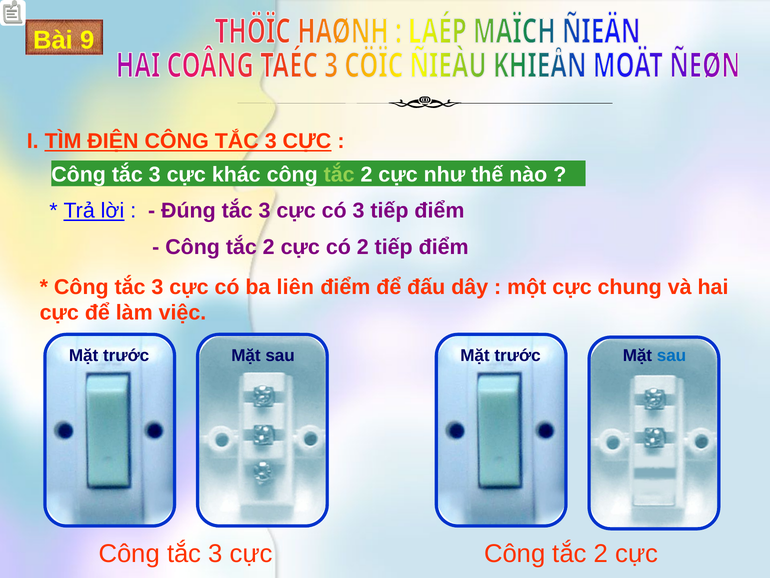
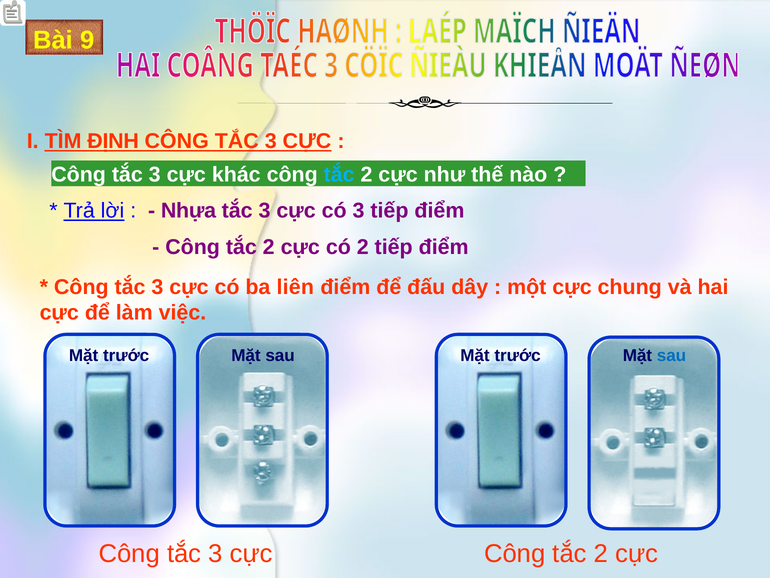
ĐIỆN: ĐIỆN -> ĐỊNH
tắc at (339, 175) colour: light green -> light blue
Đúng: Đúng -> Nhựa
